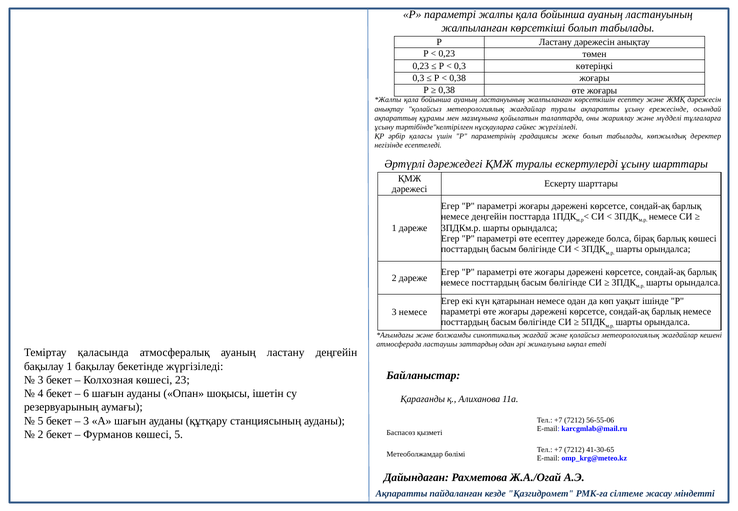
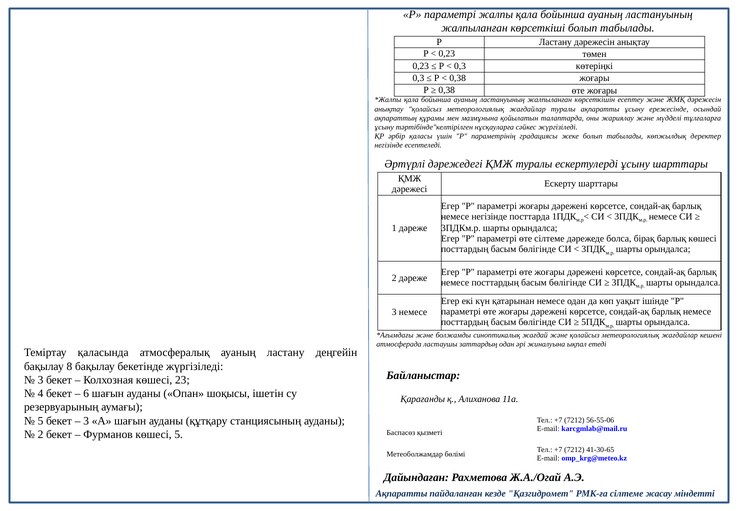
немесе деңгейін: деңгейін -> негізінде
өте есептеу: есептеу -> сілтеме
бақылау 1: 1 -> 8
